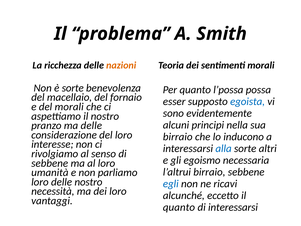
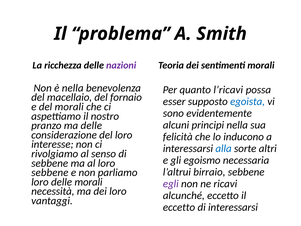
nazioni colour: orange -> purple
è sorte: sorte -> nella
l’possa: l’possa -> l’ricavi
birraio at (178, 137): birraio -> felicità
umanità at (50, 172): umanità -> sebbene
delle nostro: nostro -> morali
egli colour: blue -> purple
quanto at (179, 207): quanto -> eccetto
